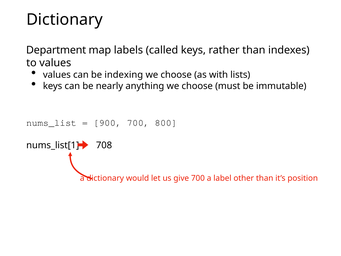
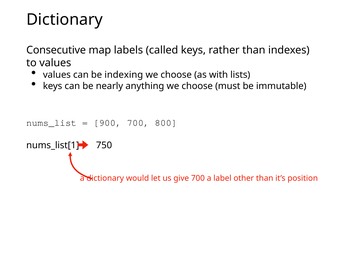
Department: Department -> Consecutive
708: 708 -> 750
